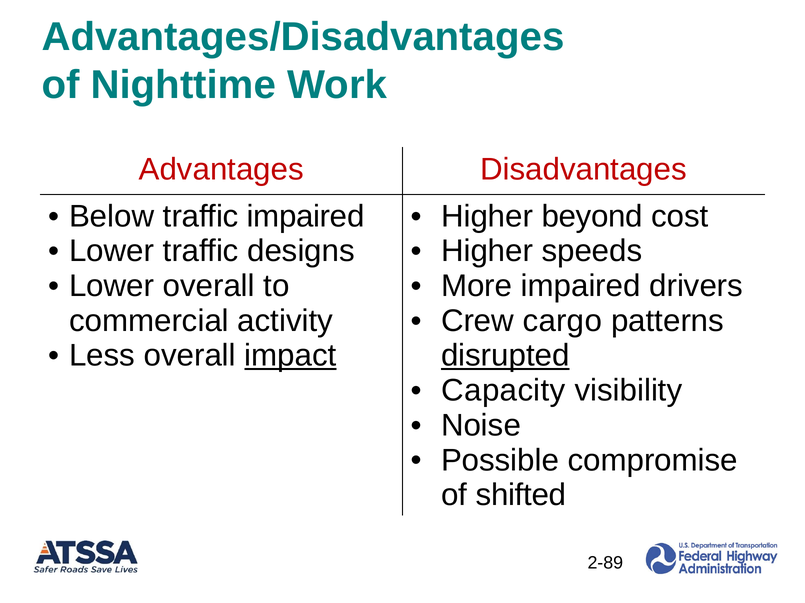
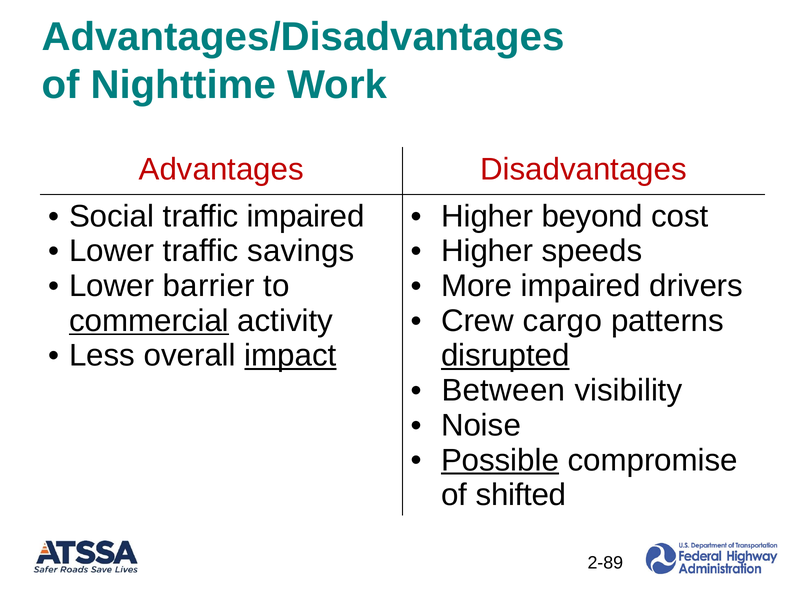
Below: Below -> Social
designs: designs -> savings
Lower overall: overall -> barrier
commercial underline: none -> present
Capacity: Capacity -> Between
Possible underline: none -> present
